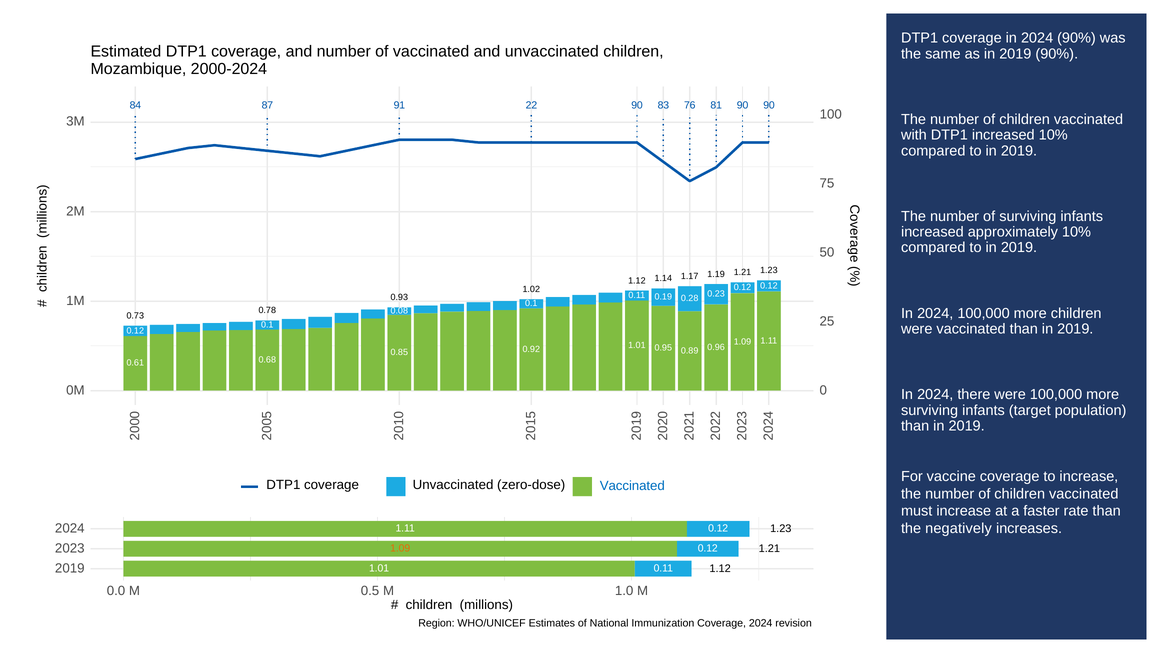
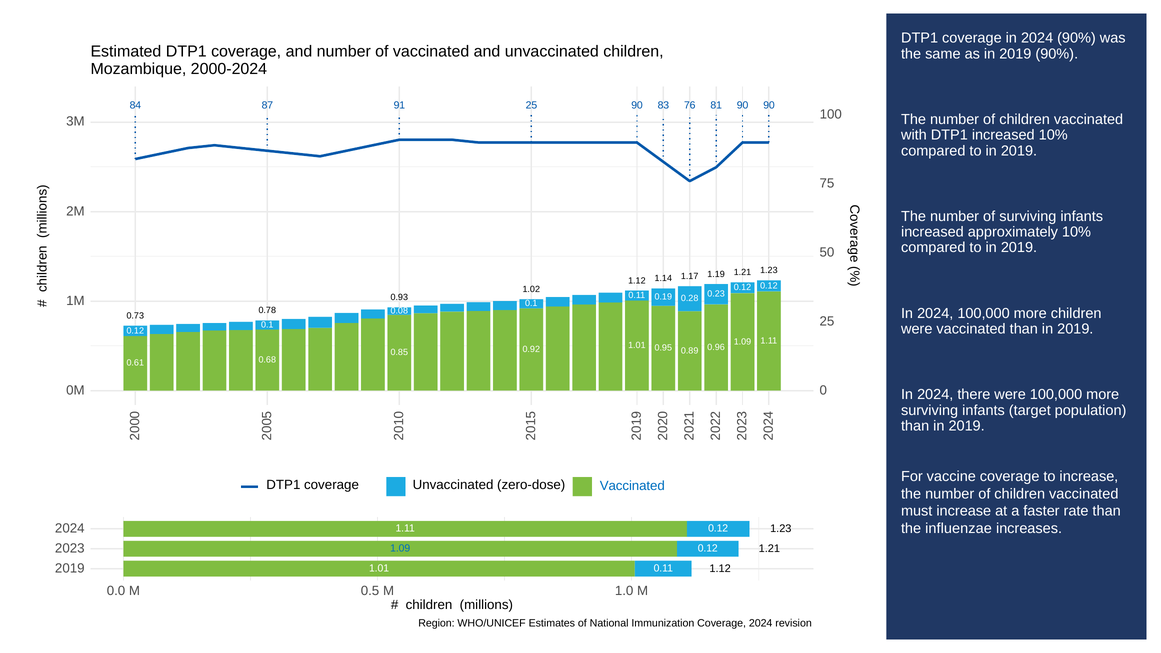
91 22: 22 -> 25
negatively: negatively -> influenzae
1.09 at (400, 548) colour: orange -> blue
